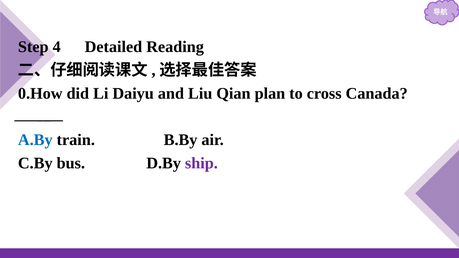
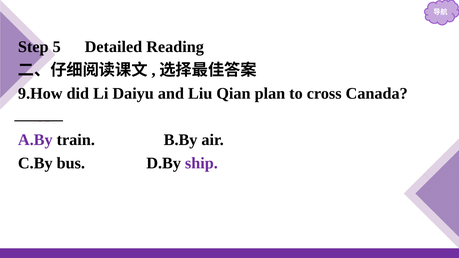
4: 4 -> 5
0.How: 0.How -> 9.How
A.By colour: blue -> purple
